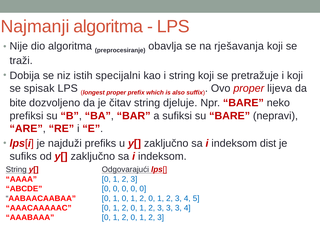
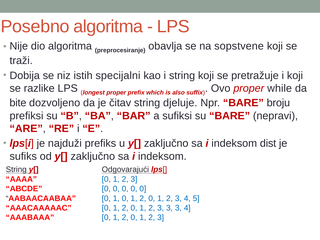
Najmanji: Najmanji -> Posebno
rješavanja: rješavanja -> sopstvene
spisak: spisak -> razlike
lijeva: lijeva -> while
neko: neko -> broju
